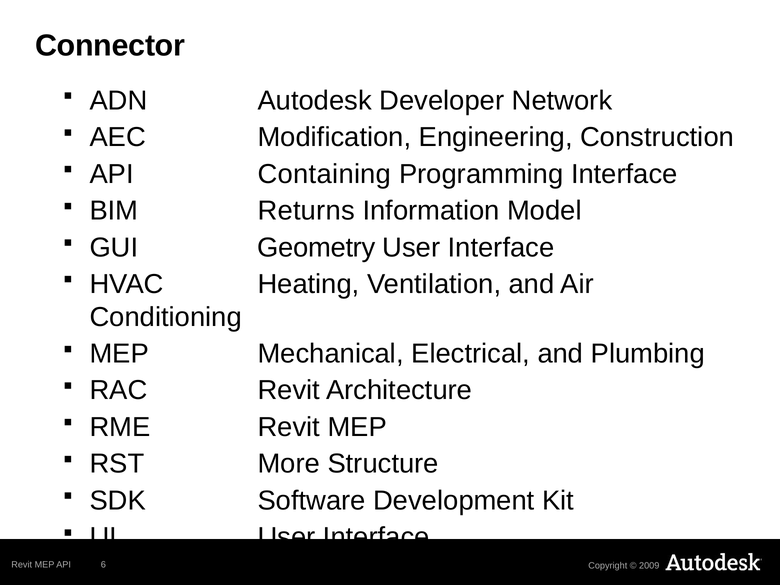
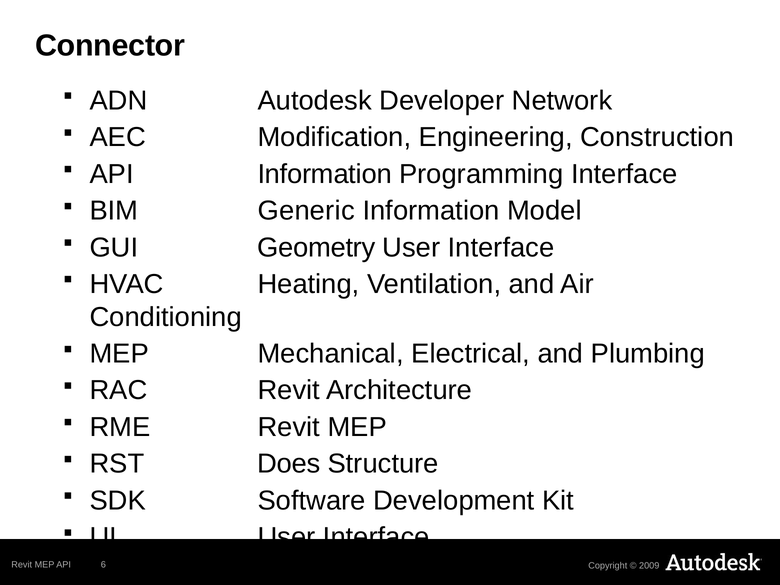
API Containing: Containing -> Information
Returns: Returns -> Generic
More: More -> Does
